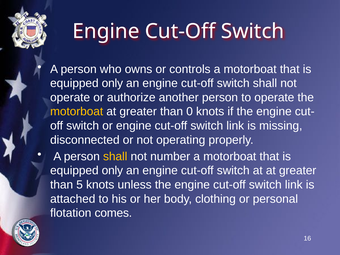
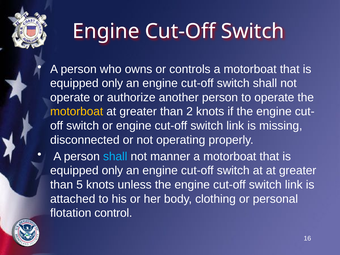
0: 0 -> 2
shall at (115, 156) colour: yellow -> light blue
number: number -> manner
comes: comes -> control
